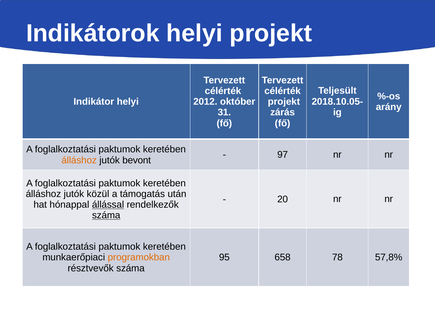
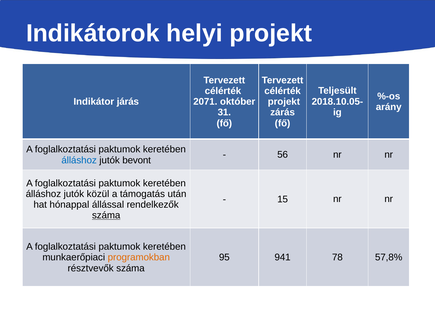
Indikátor helyi: helyi -> járás
2012: 2012 -> 2071
97: 97 -> 56
álláshoz at (79, 160) colour: orange -> blue
20: 20 -> 15
állással underline: present -> none
658: 658 -> 941
